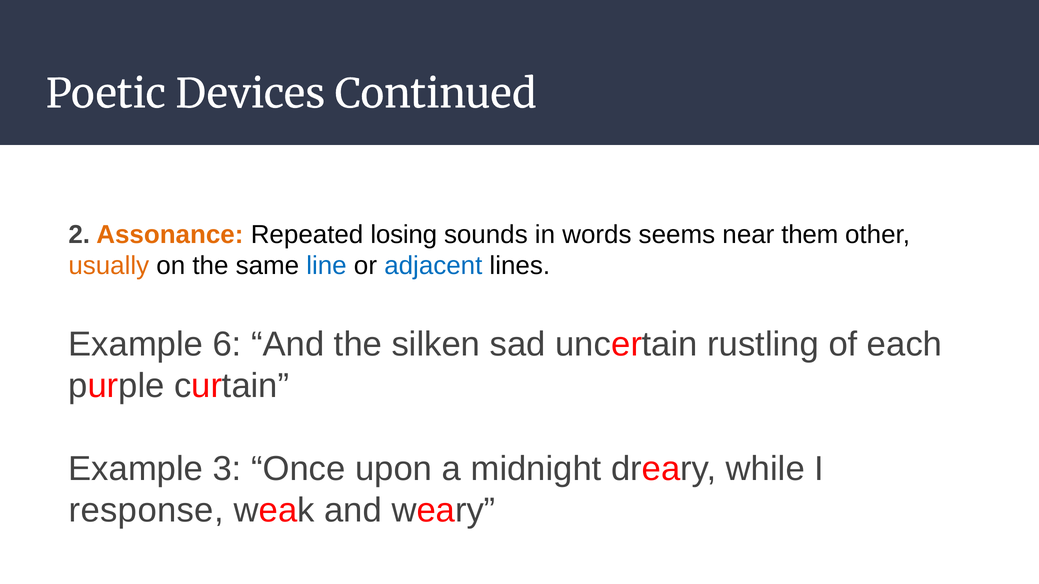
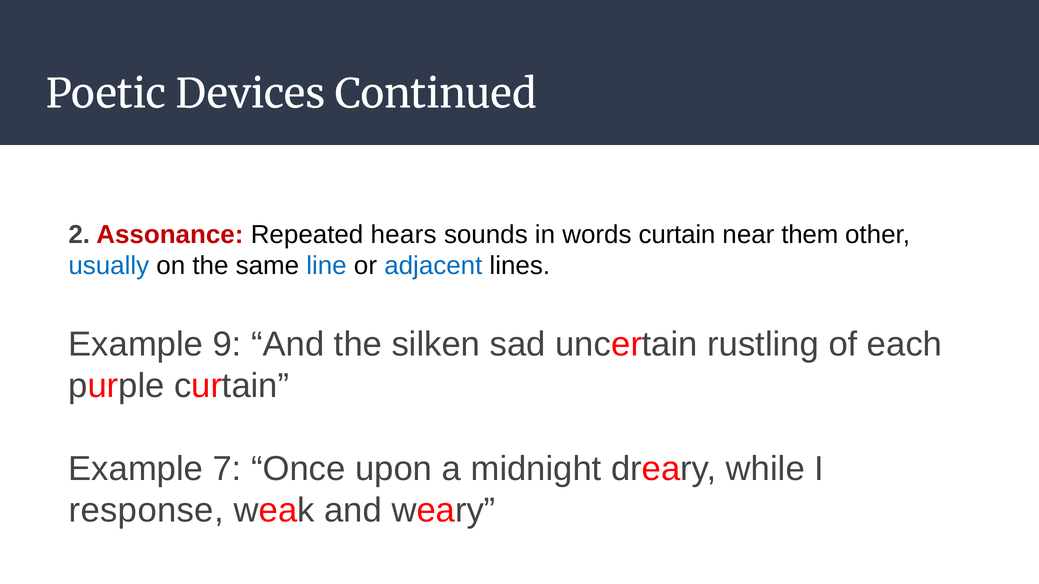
Assonance colour: orange -> red
losing: losing -> hears
words seems: seems -> curtain
usually colour: orange -> blue
6: 6 -> 9
3: 3 -> 7
